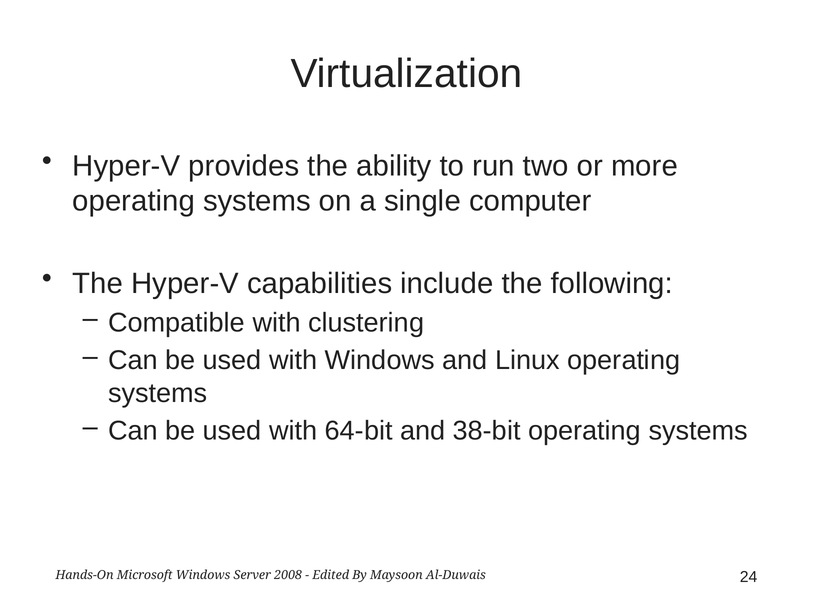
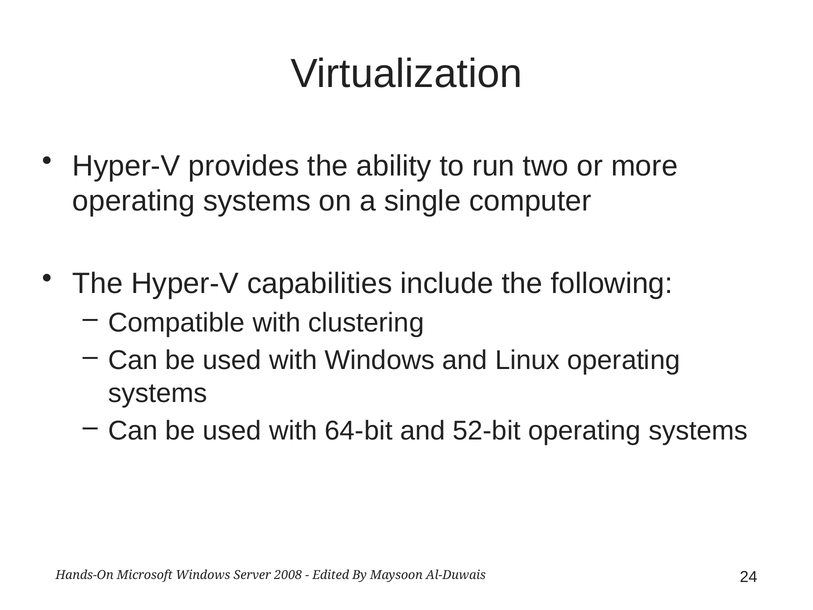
38-bit: 38-bit -> 52-bit
